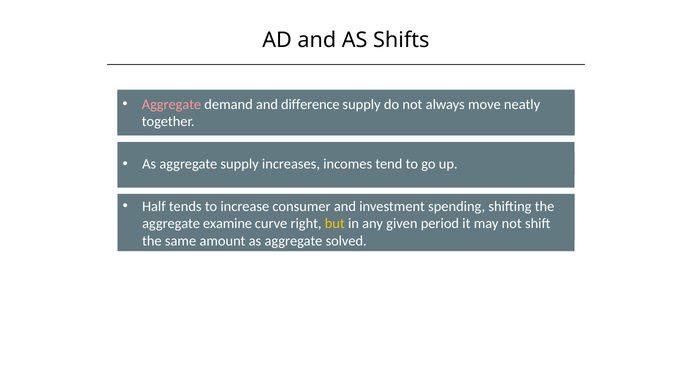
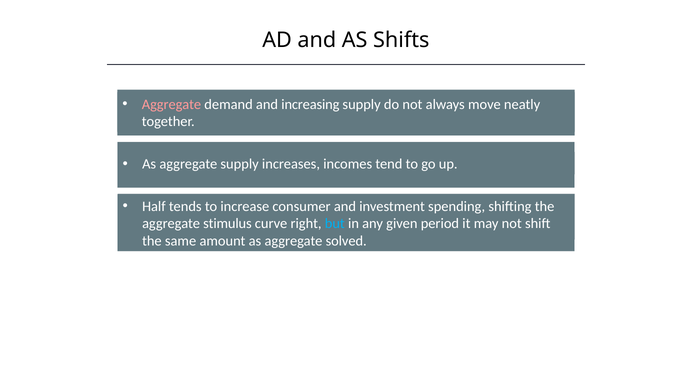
difference: difference -> increasing
examine: examine -> stimulus
but colour: yellow -> light blue
